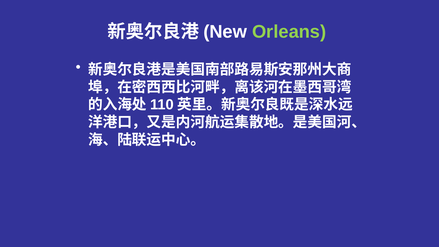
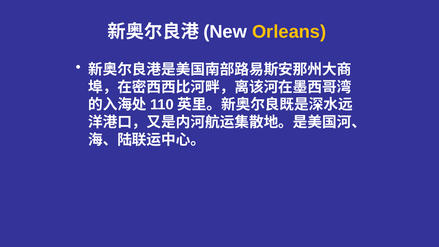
Orleans colour: light green -> yellow
